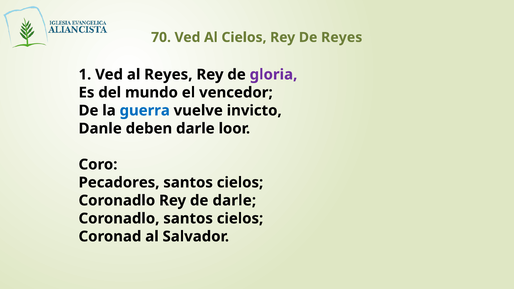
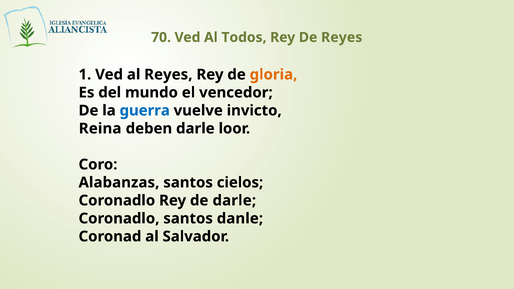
Al Cielos: Cielos -> Todos
gloria colour: purple -> orange
Danle: Danle -> Reina
Pecadores: Pecadores -> Alabanzas
Coronadlo santos cielos: cielos -> danle
